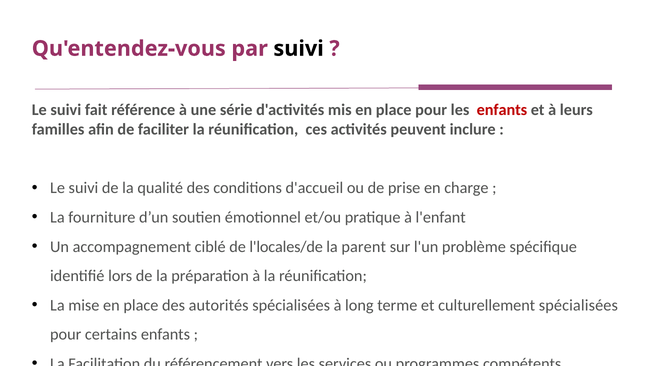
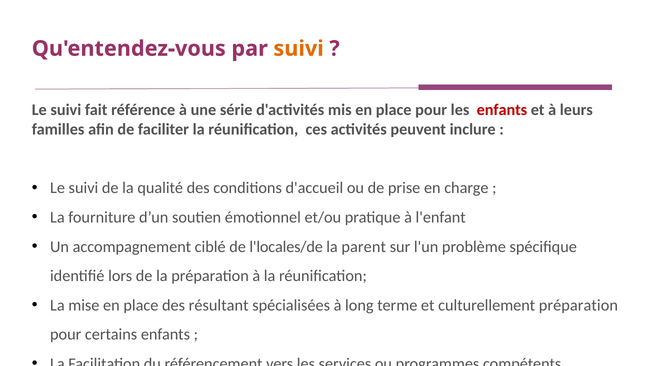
suivi at (299, 49) colour: black -> orange
autorités: autorités -> résultant
culturellement spécialisées: spécialisées -> préparation
